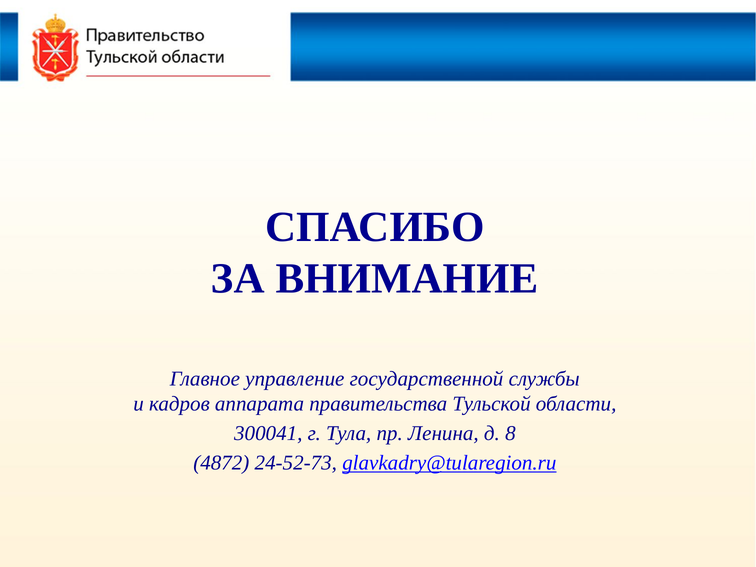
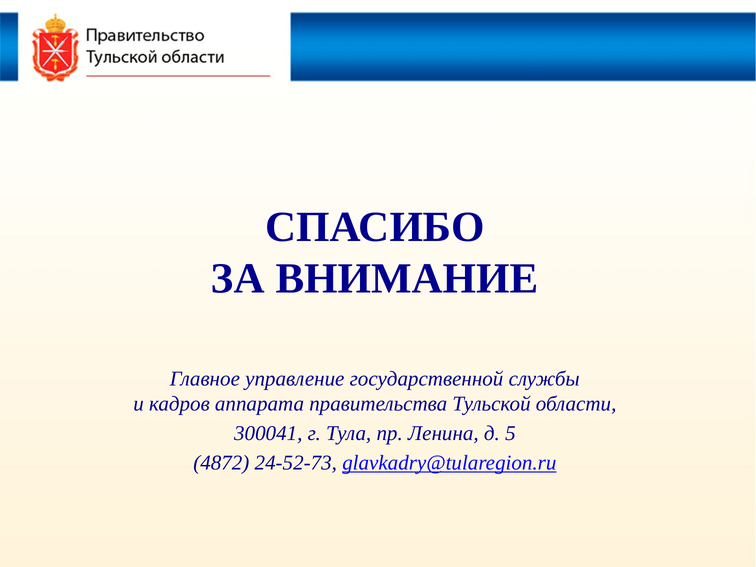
8: 8 -> 5
